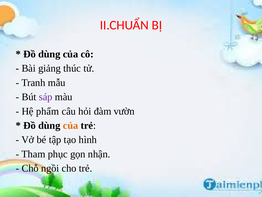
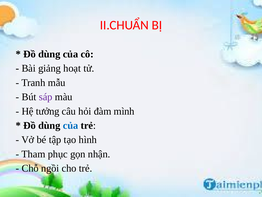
thúc: thúc -> hoạt
phẩm: phẩm -> tưởng
vườn: vườn -> mình
của at (71, 125) colour: orange -> blue
